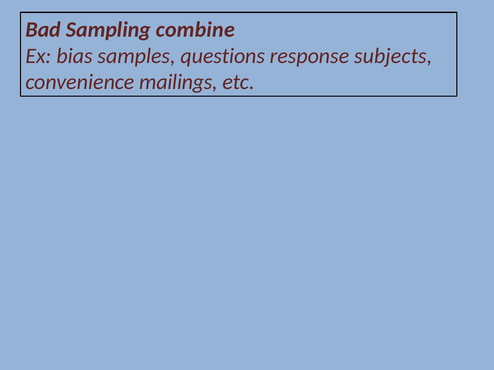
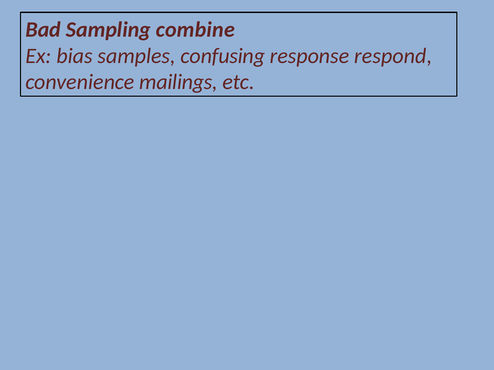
questions: questions -> confusing
subjects: subjects -> respond
